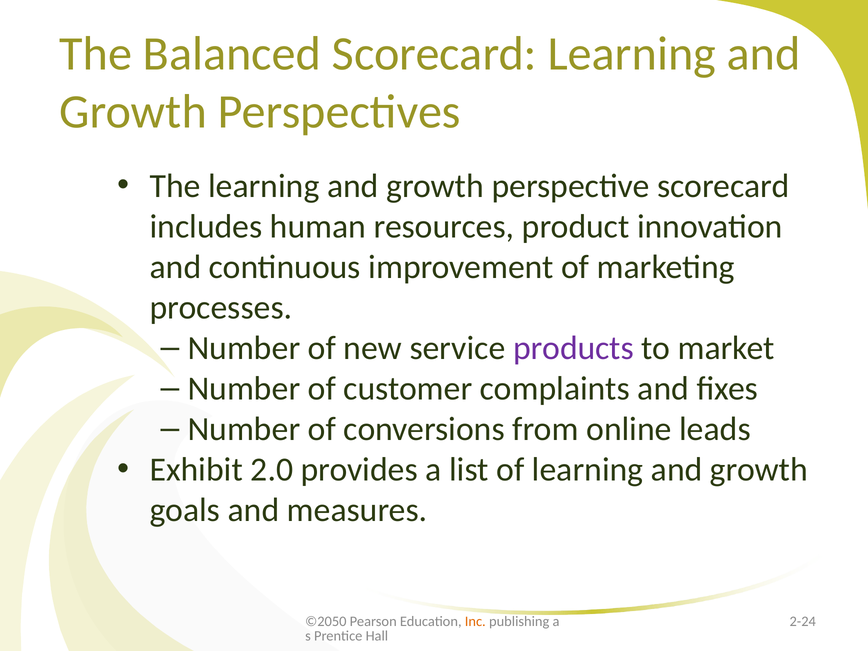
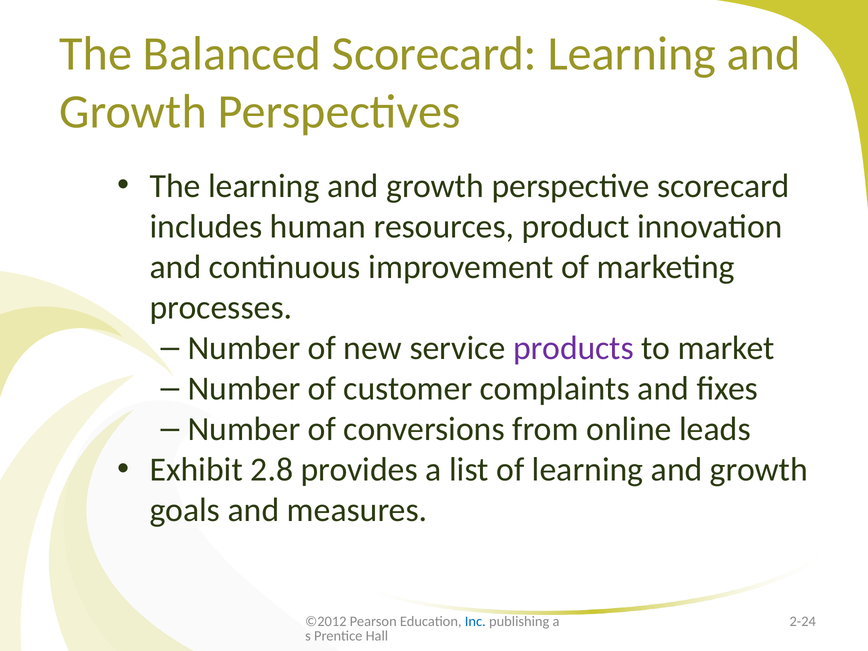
2.0: 2.0 -> 2.8
©2050: ©2050 -> ©2012
Inc colour: orange -> blue
